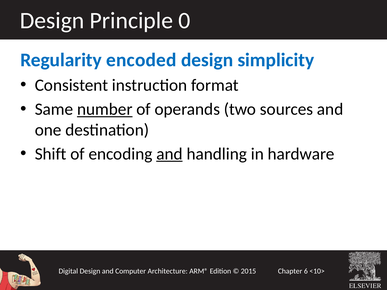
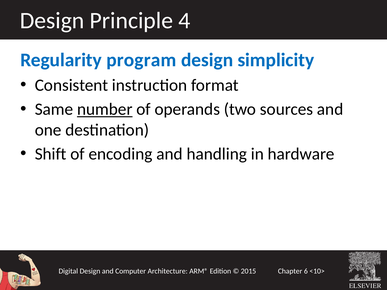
0: 0 -> 4
encoded: encoded -> program
and at (169, 154) underline: present -> none
